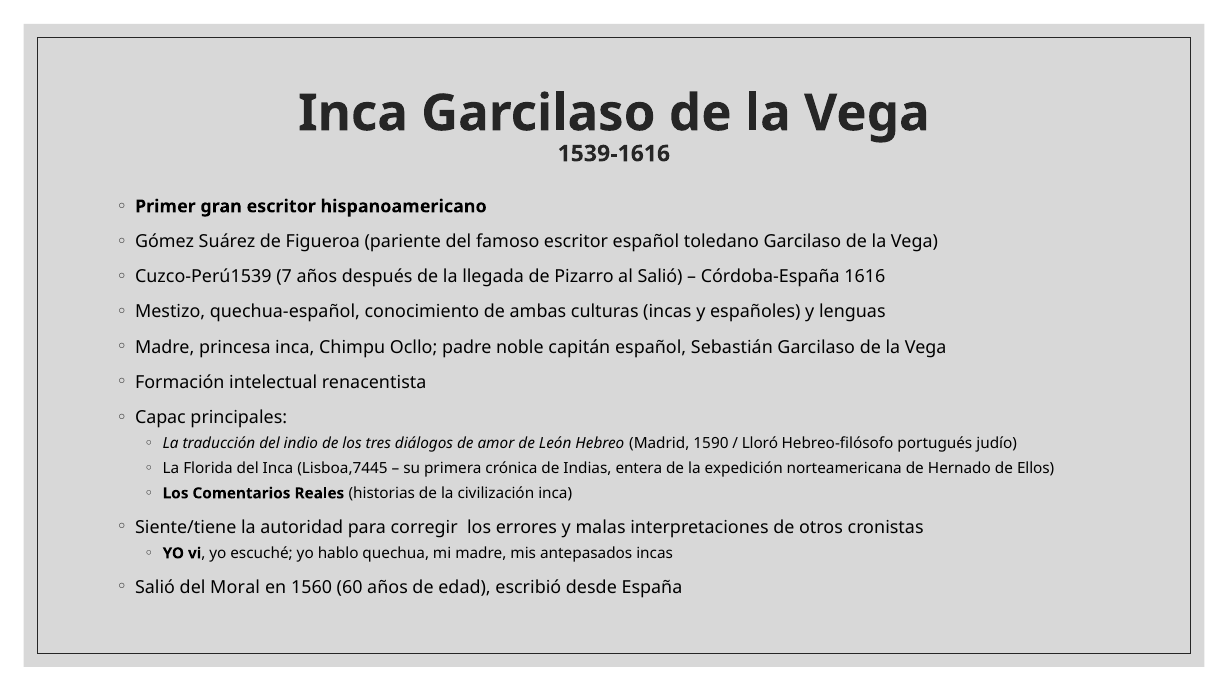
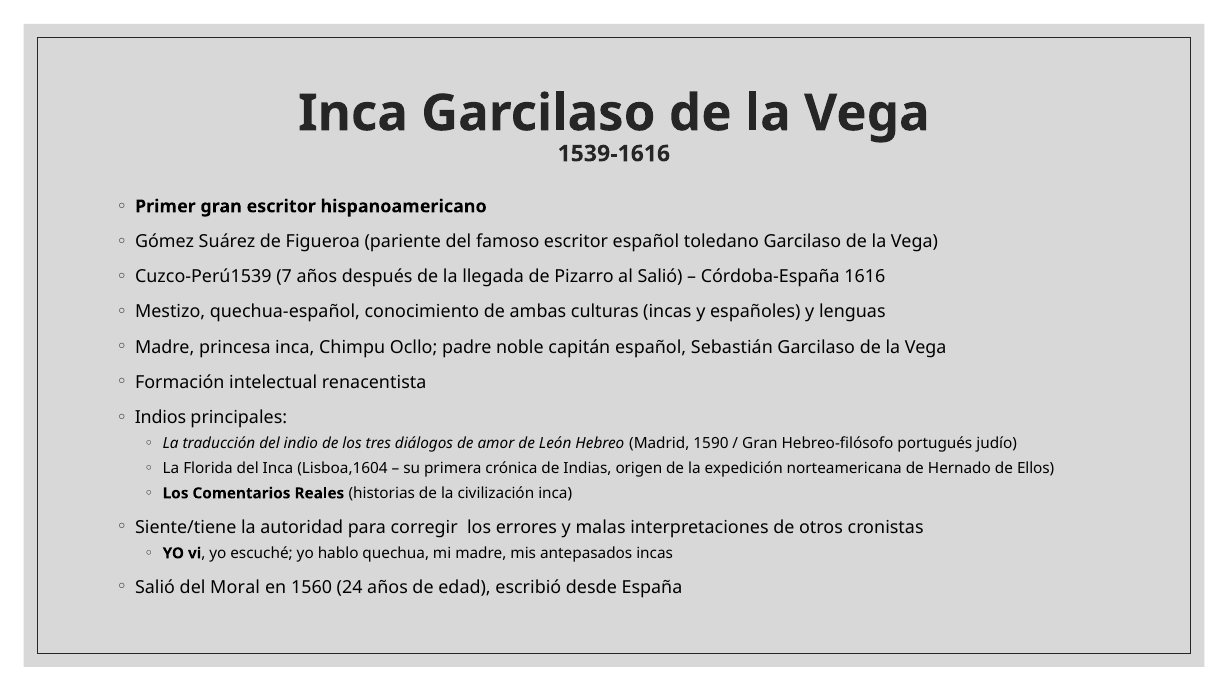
Capac: Capac -> Indios
Lloró at (760, 444): Lloró -> Gran
Lisboa,7445: Lisboa,7445 -> Lisboa,1604
entera: entera -> origen
60: 60 -> 24
